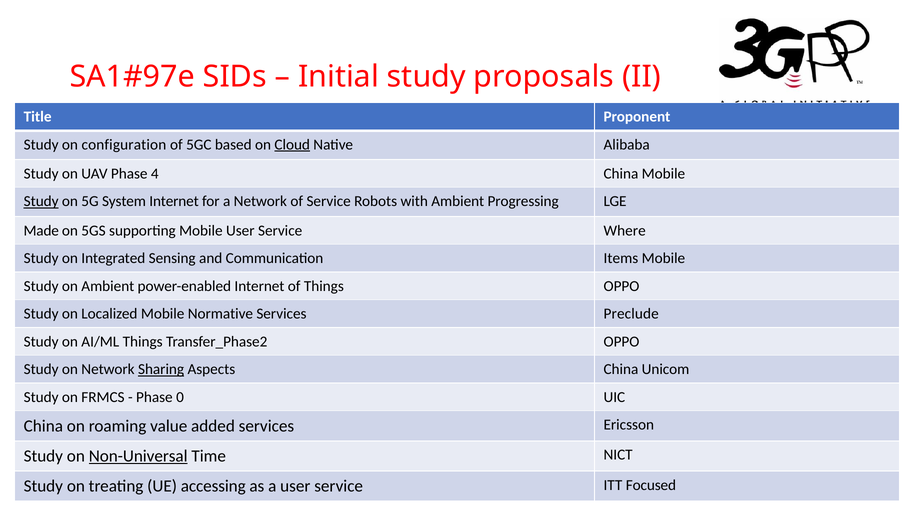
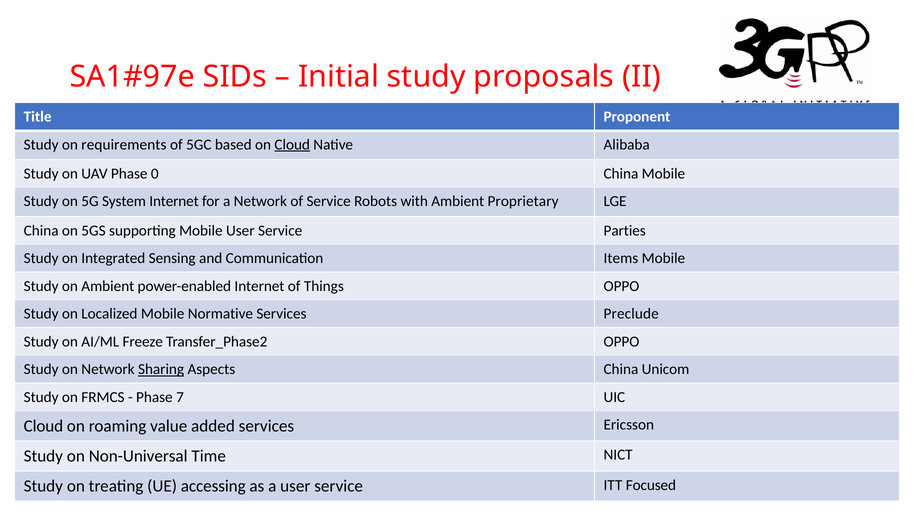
configuration: configuration -> requirements
4: 4 -> 0
Study at (41, 201) underline: present -> none
Progressing: Progressing -> Proprietary
Made at (41, 231): Made -> China
Where: Where -> Parties
AI/ML Things: Things -> Freeze
0: 0 -> 7
China at (43, 426): China -> Cloud
Non-Universal underline: present -> none
